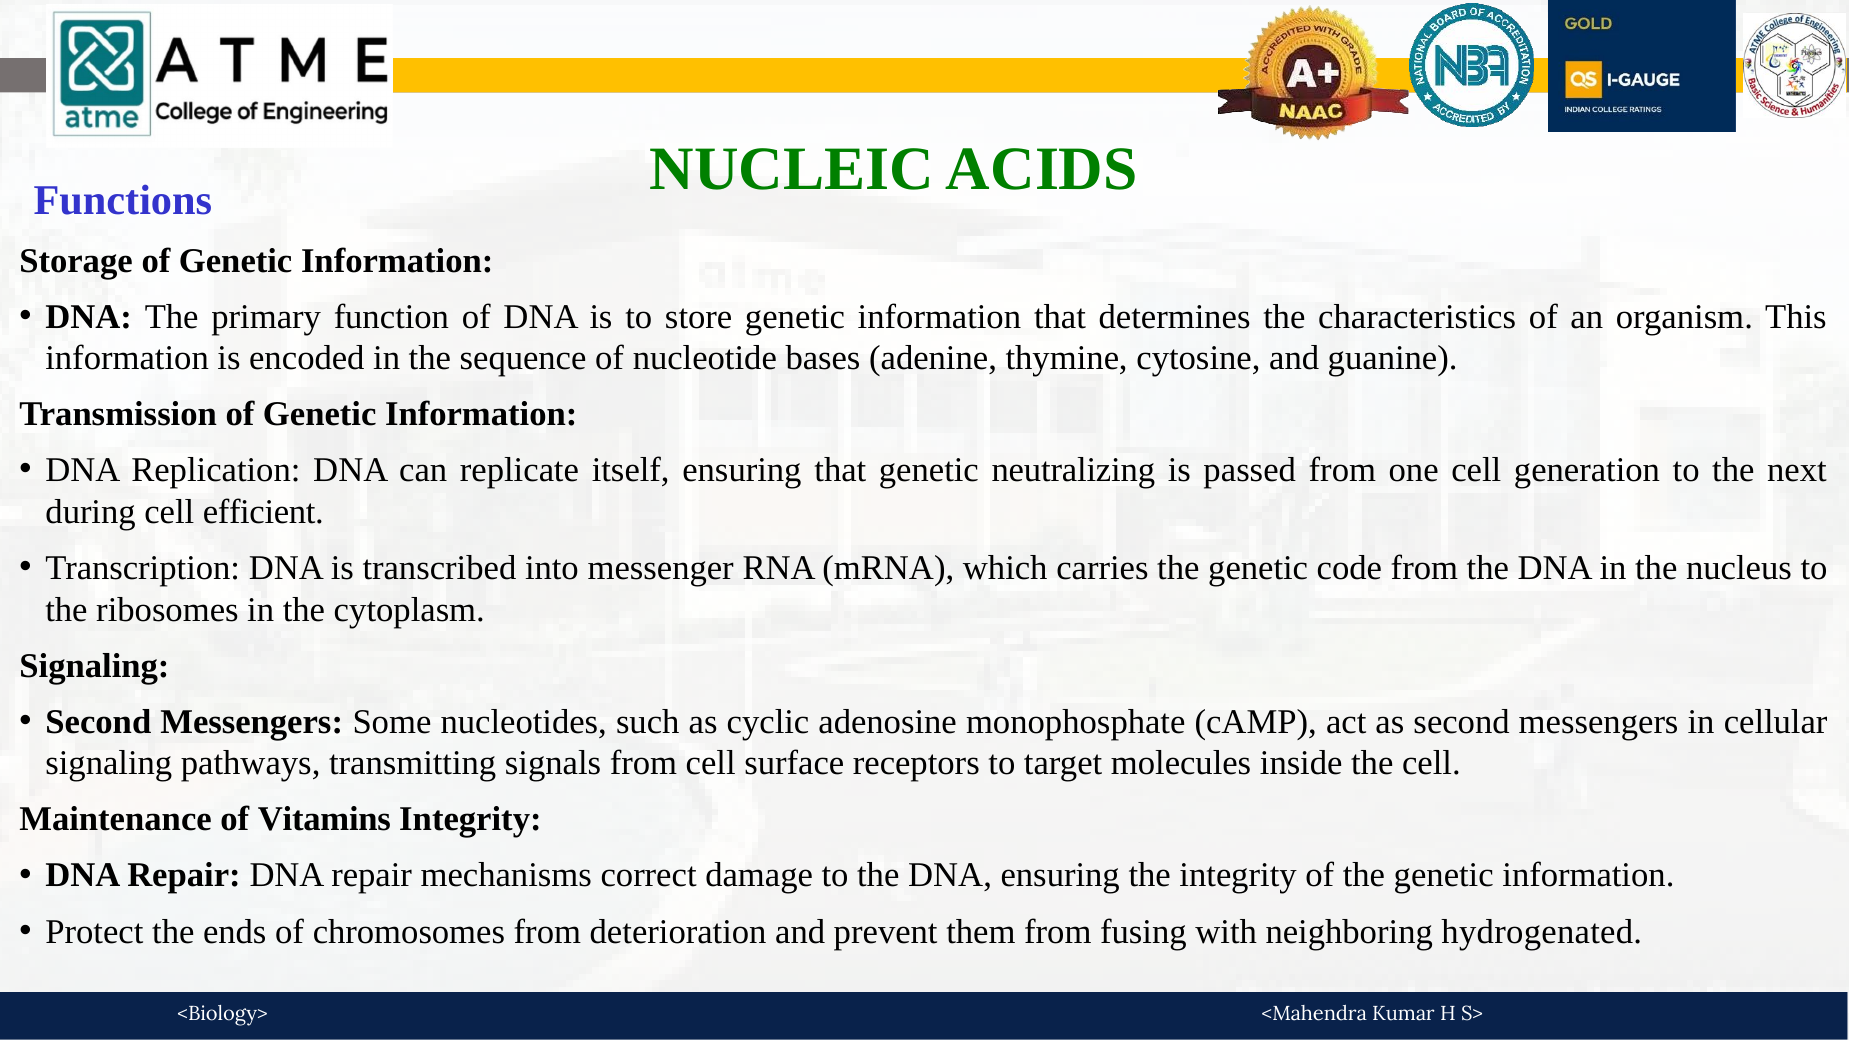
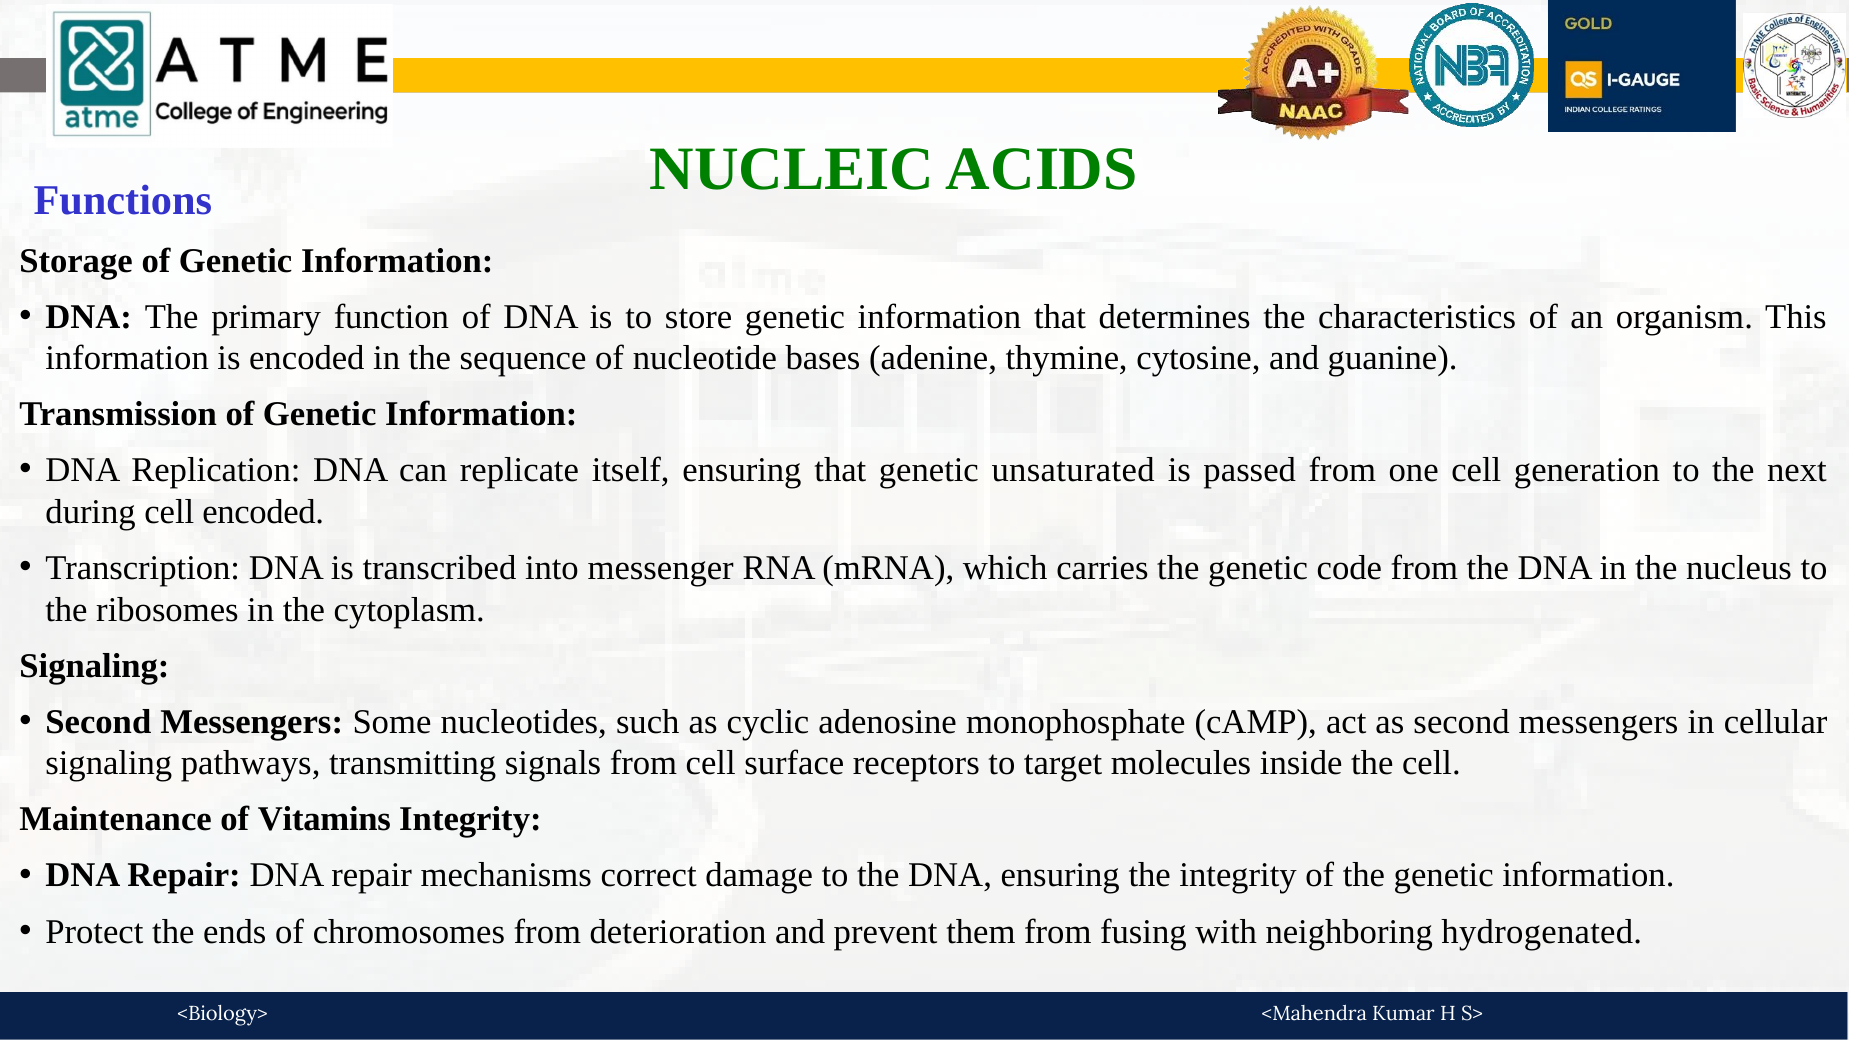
neutralizing: neutralizing -> unsaturated
cell efficient: efficient -> encoded
